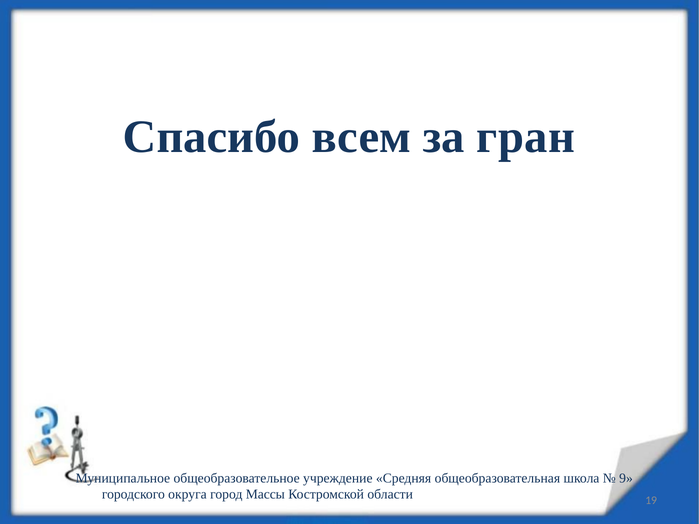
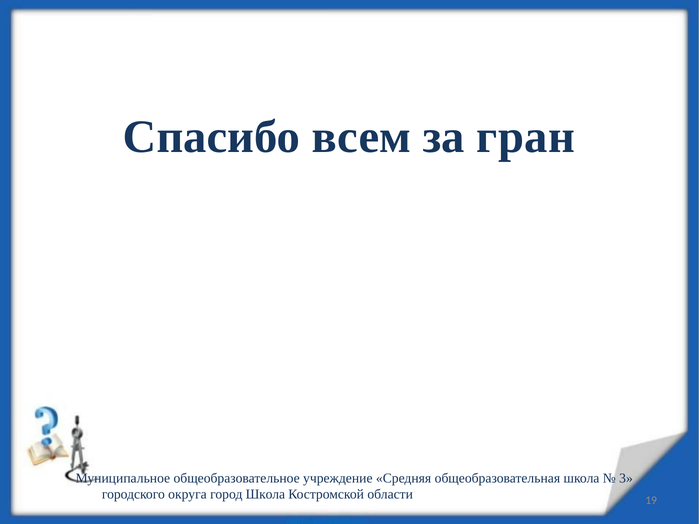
9: 9 -> 3
город Массы: Массы -> Школа
